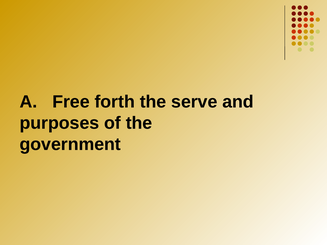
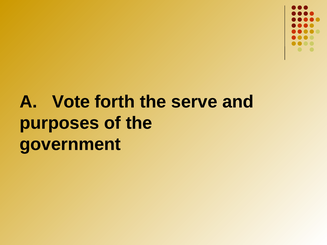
Free: Free -> Vote
